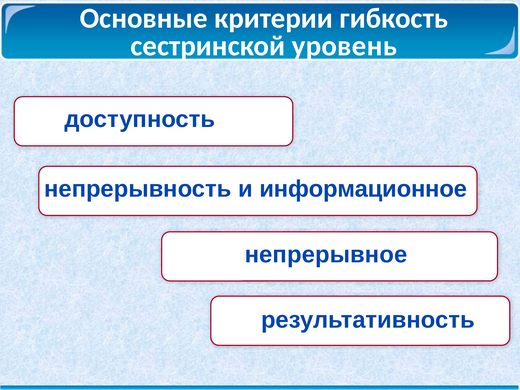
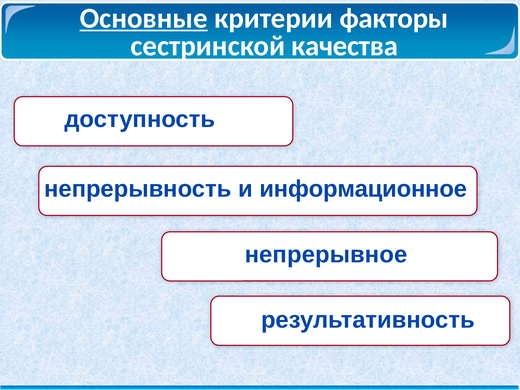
Основные underline: none -> present
гибкость: гибкость -> факторы
уровень: уровень -> качества
